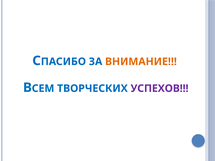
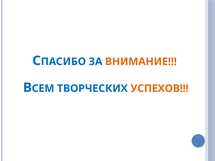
УСПЕХОВ colour: purple -> orange
